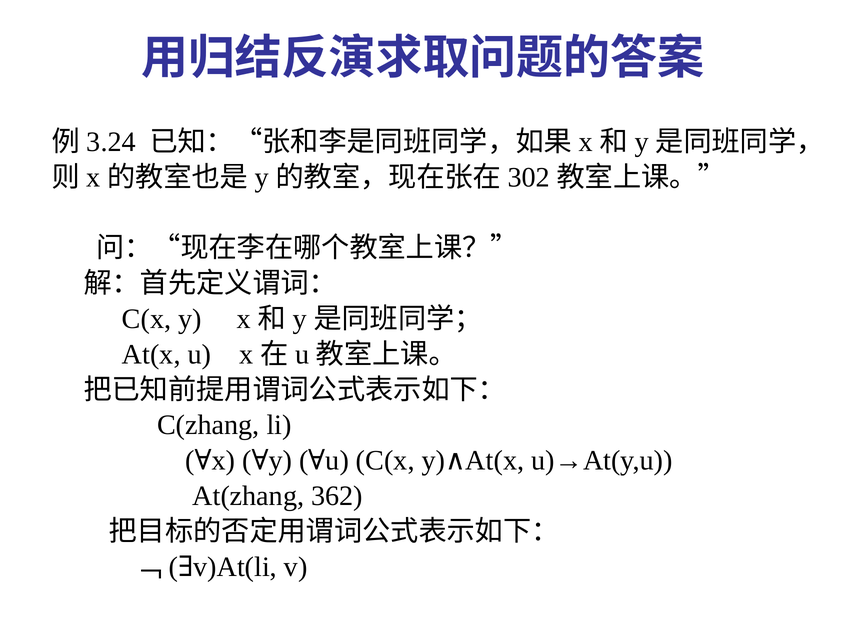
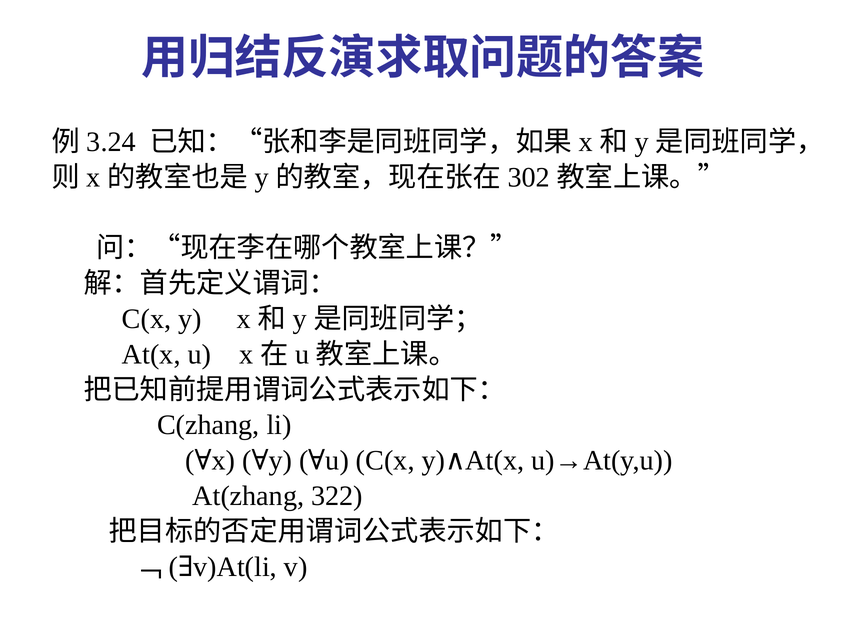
362: 362 -> 322
